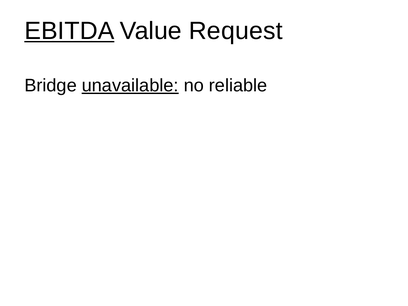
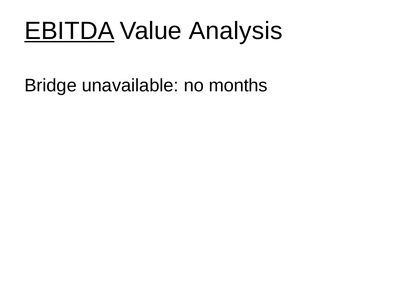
Request: Request -> Analysis
unavailable underline: present -> none
reliable: reliable -> months
